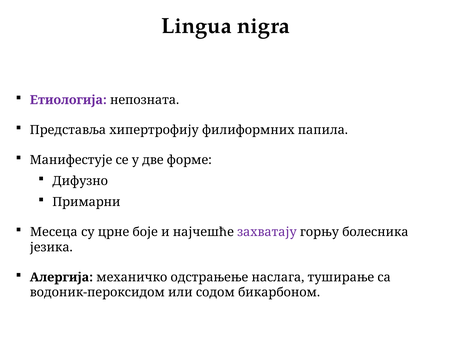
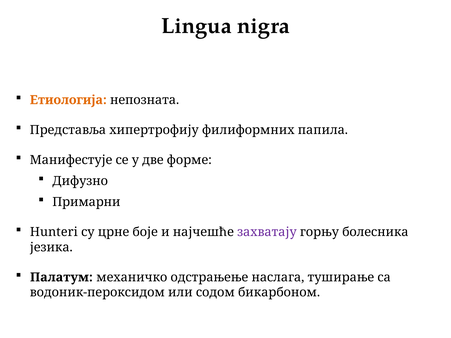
Етиологија colour: purple -> orange
Месеца: Месеца -> Hunteri
Алергија: Алергија -> Палатум
